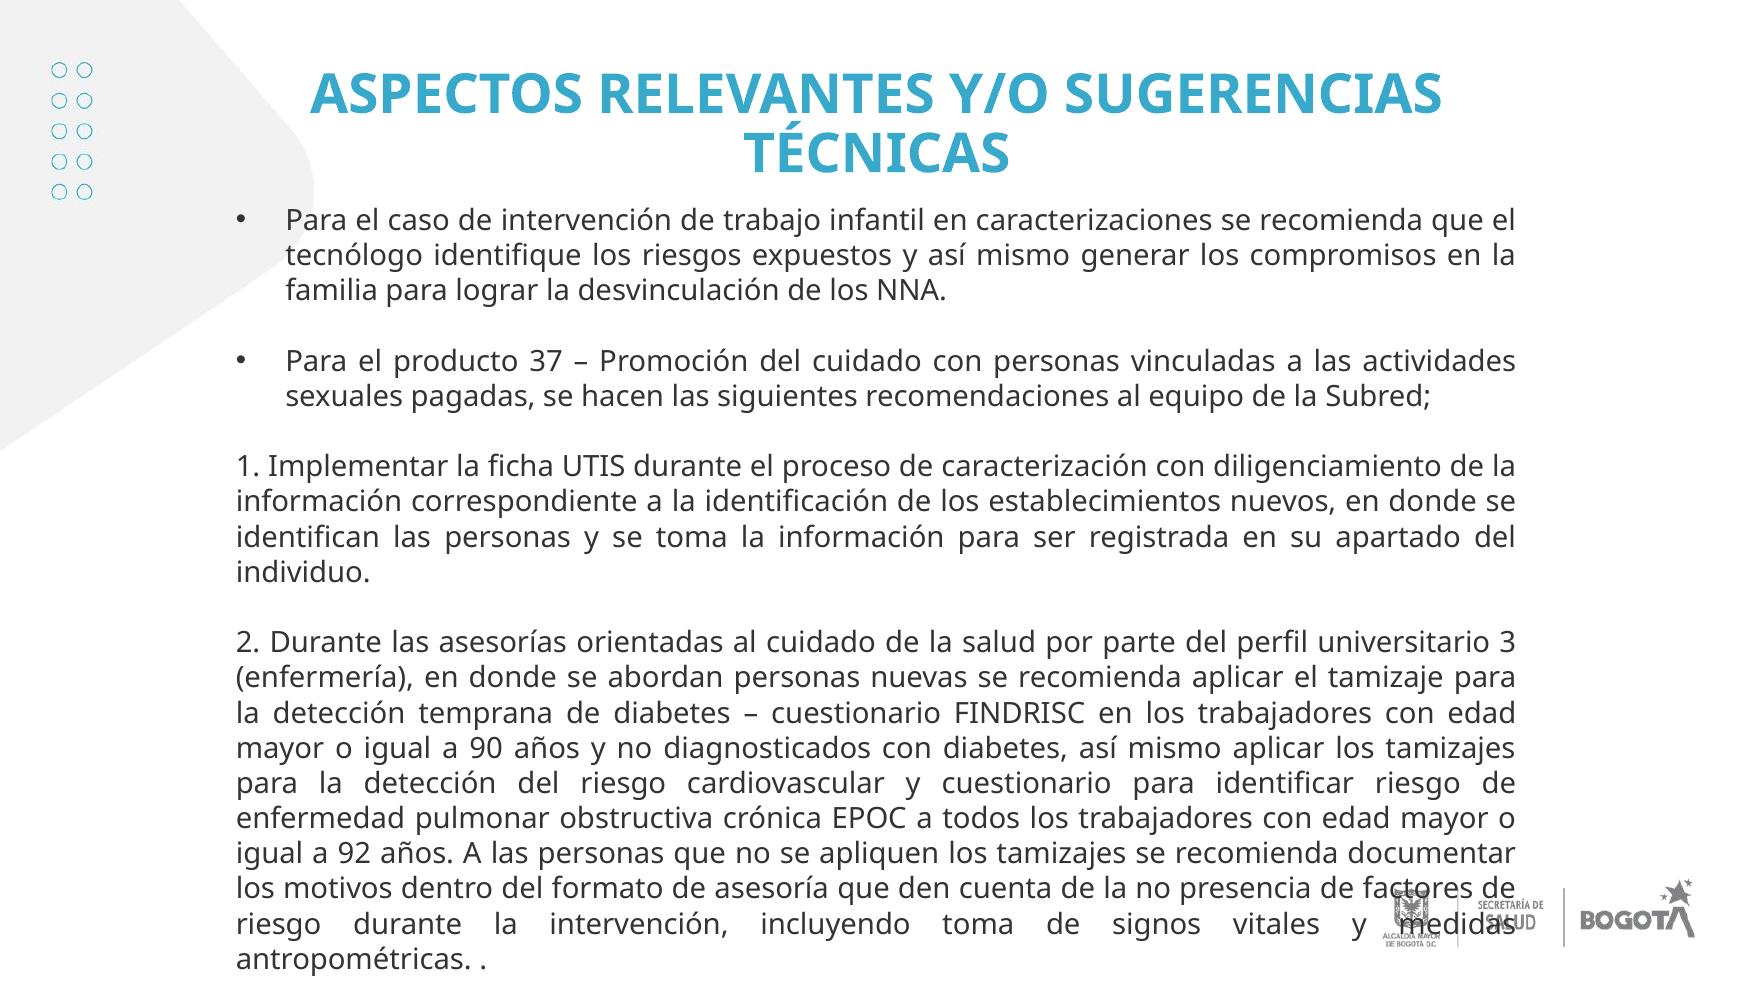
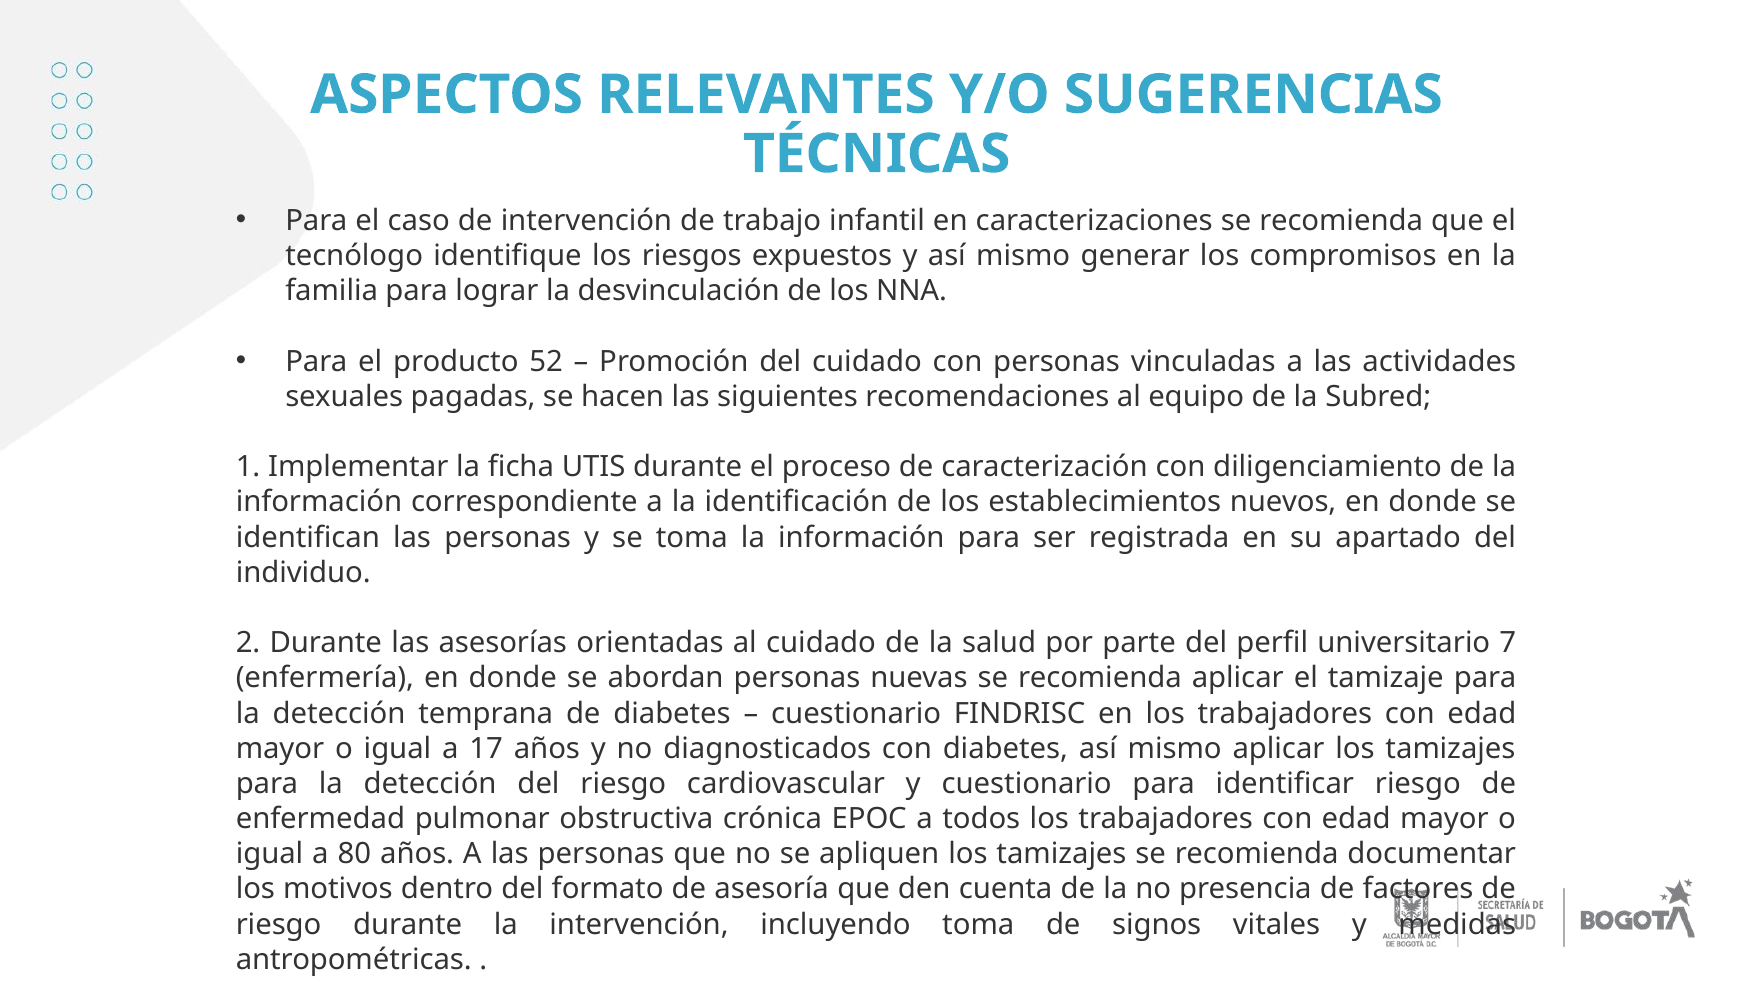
37: 37 -> 52
3: 3 -> 7
90: 90 -> 17
92: 92 -> 80
